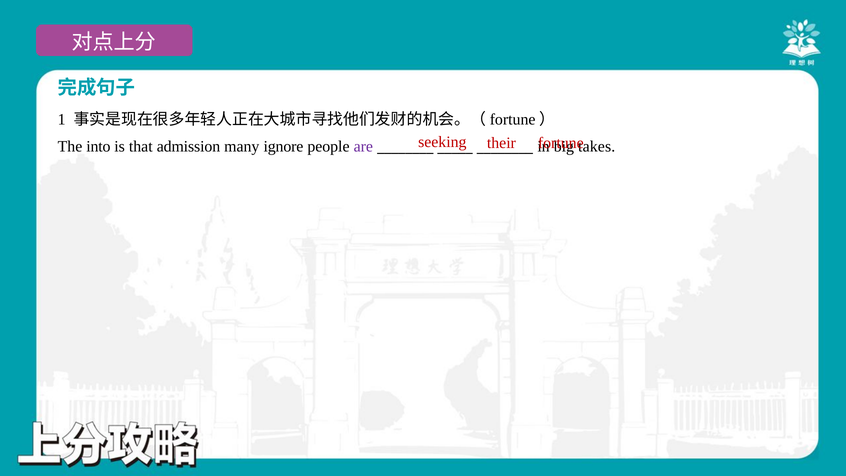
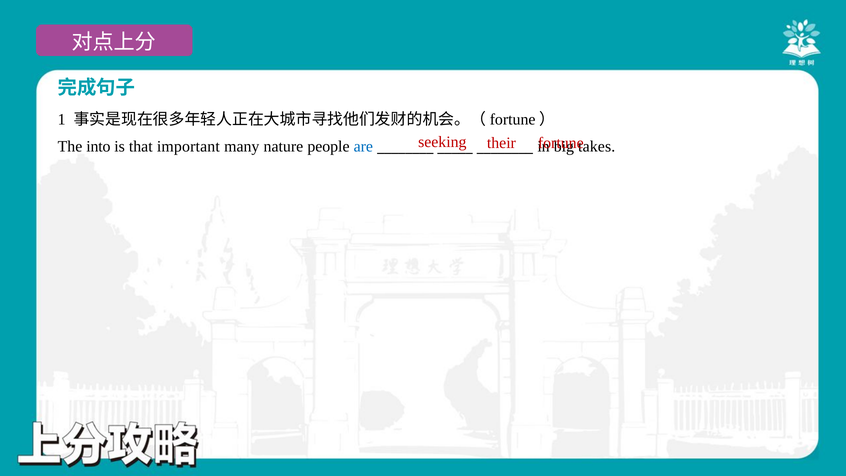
admission: admission -> important
ignore: ignore -> nature
are colour: purple -> blue
